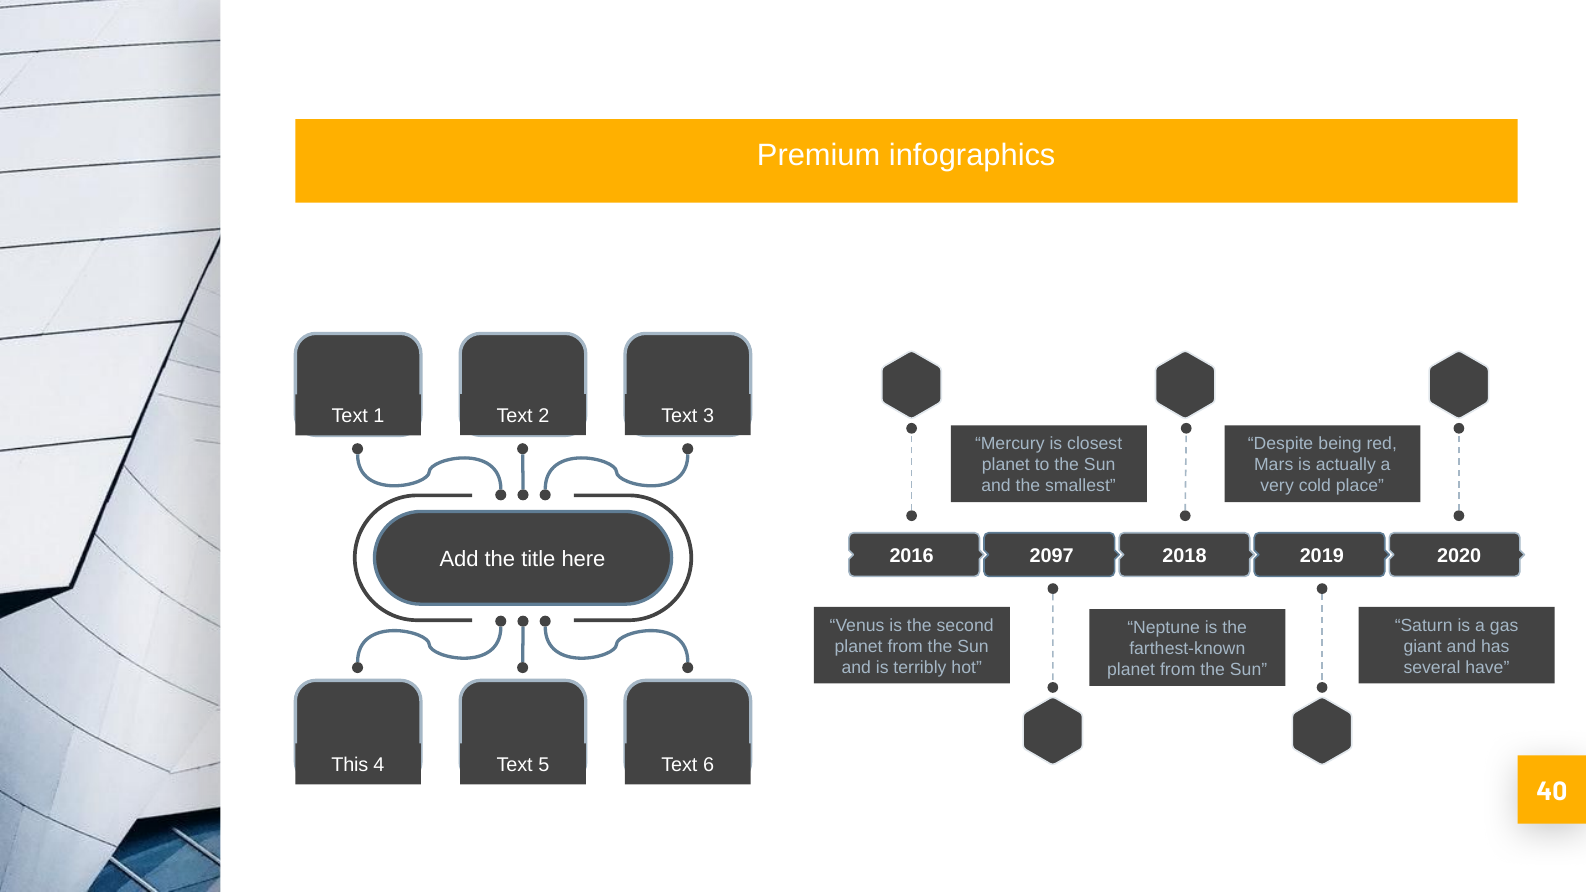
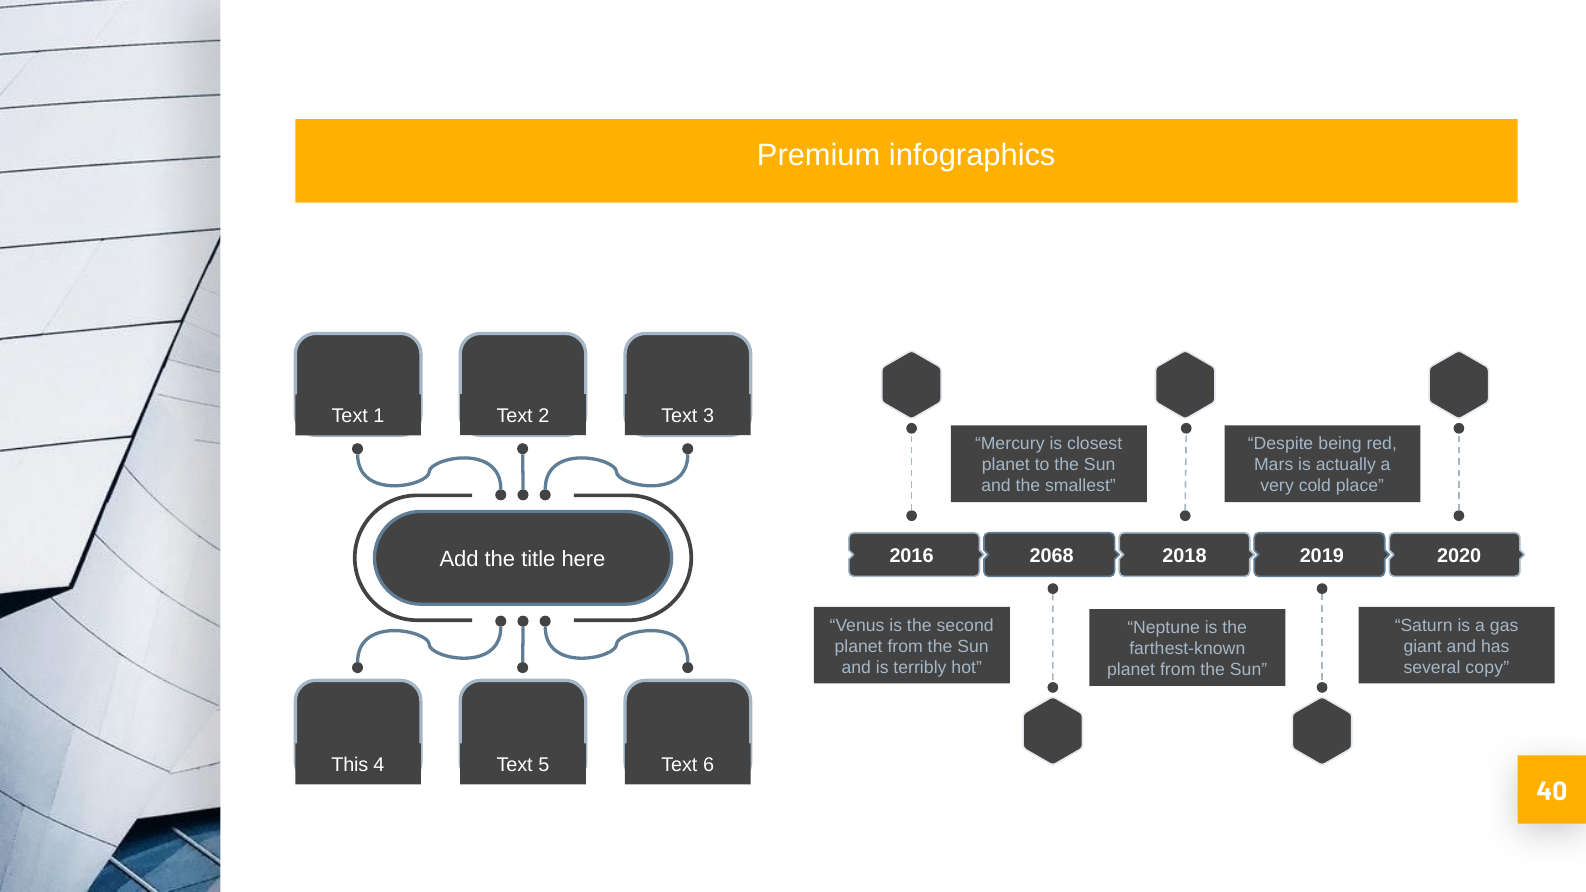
2097: 2097 -> 2068
have: have -> copy
